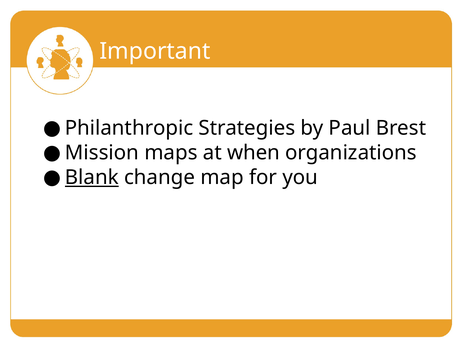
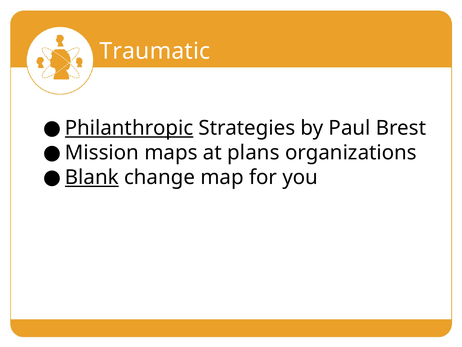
Important: Important -> Traumatic
Philanthropic underline: none -> present
when: when -> plans
